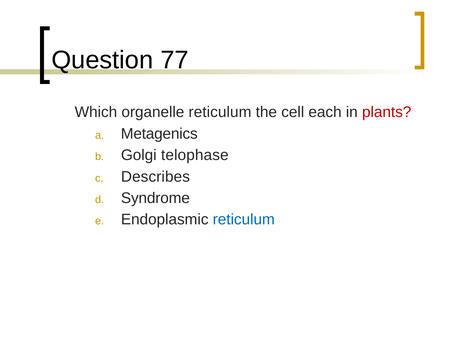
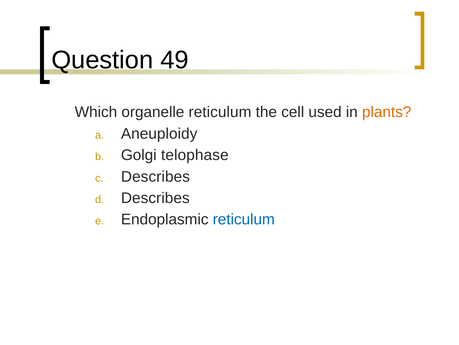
77: 77 -> 49
each: each -> used
plants colour: red -> orange
Metagenics: Metagenics -> Aneuploidy
Syndrome at (155, 198): Syndrome -> Describes
